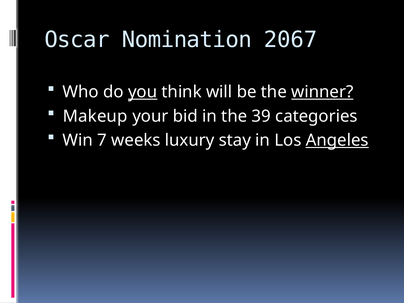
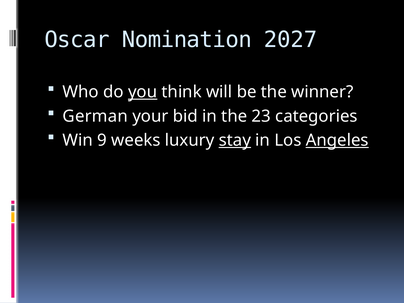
2067: 2067 -> 2027
winner underline: present -> none
Makeup: Makeup -> German
39: 39 -> 23
7: 7 -> 9
stay underline: none -> present
